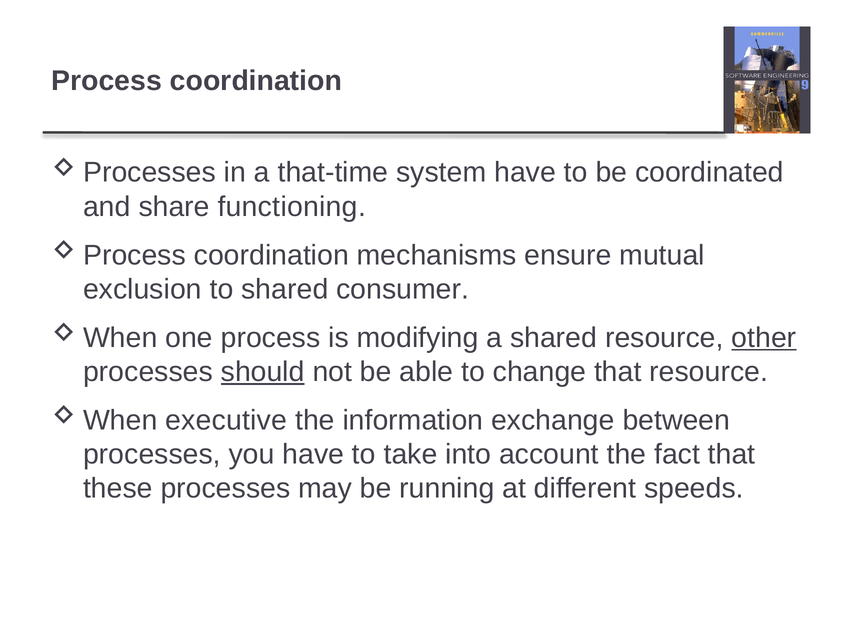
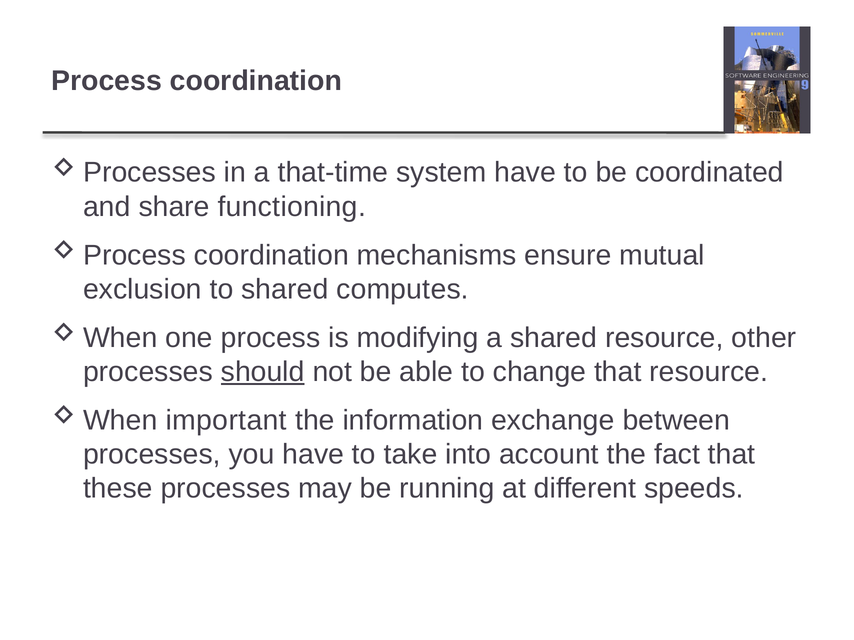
consumer: consumer -> computes
other underline: present -> none
executive: executive -> important
